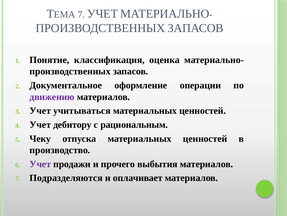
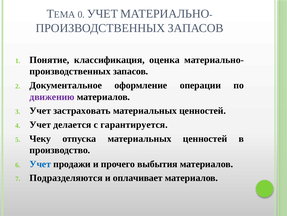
7 at (81, 15): 7 -> 0
учитываться: учитываться -> застраховать
дебитору: дебитору -> делается
рациональным: рациональным -> гарантируется
Учет at (40, 164) colour: purple -> blue
